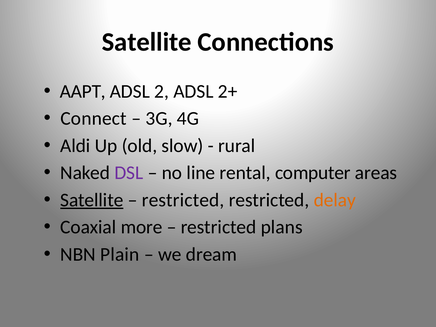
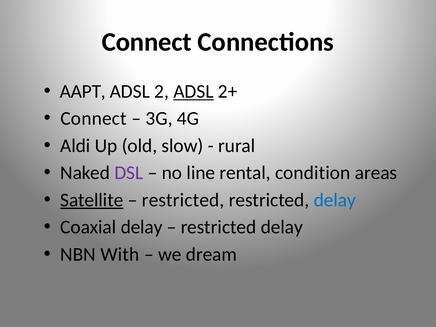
Satellite at (147, 42): Satellite -> Connect
ADSL at (193, 91) underline: none -> present
computer: computer -> condition
delay at (335, 200) colour: orange -> blue
Coaxial more: more -> delay
plans at (282, 227): plans -> delay
Plain: Plain -> With
